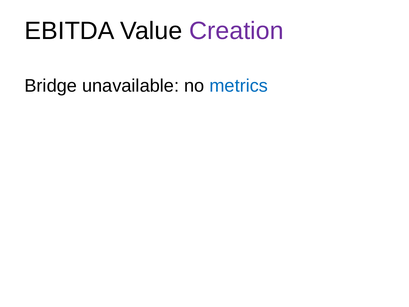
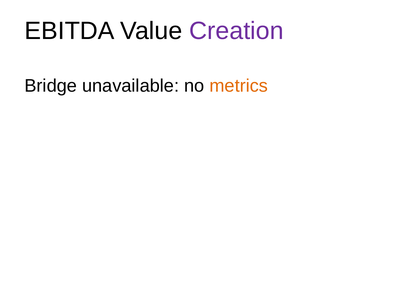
metrics colour: blue -> orange
